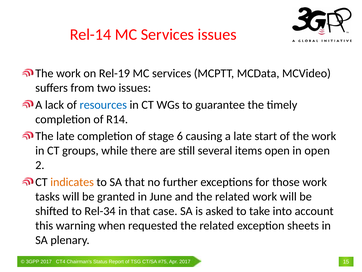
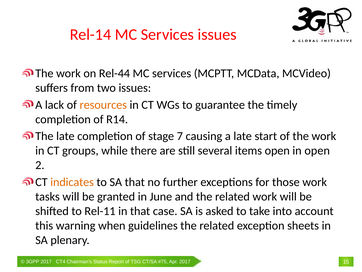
Rel-19: Rel-19 -> Rel-44
resources colour: blue -> orange
6: 6 -> 7
Rel-34: Rel-34 -> Rel-11
requested: requested -> guidelines
